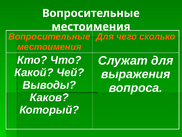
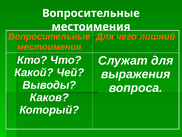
сколько: сколько -> лишний
